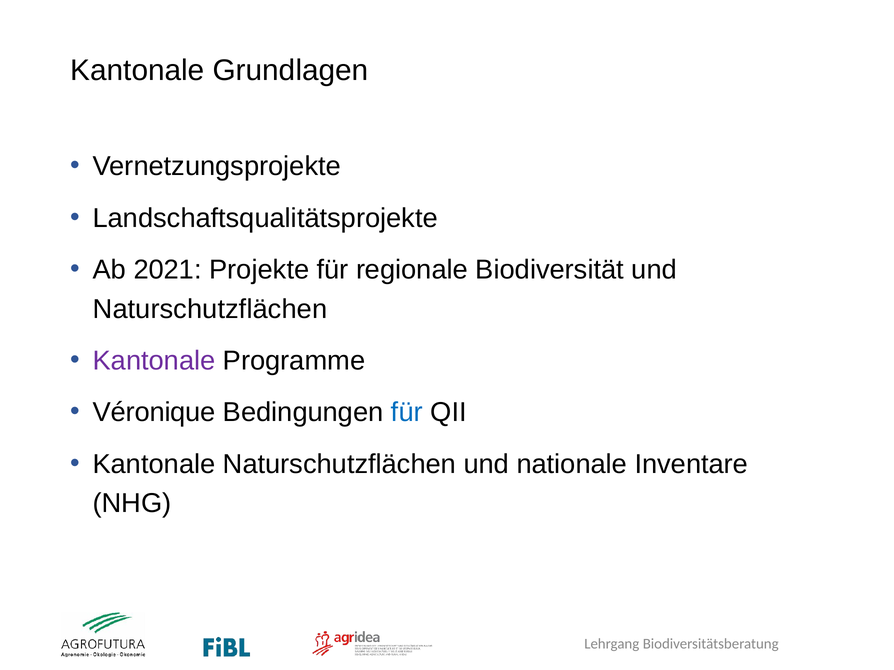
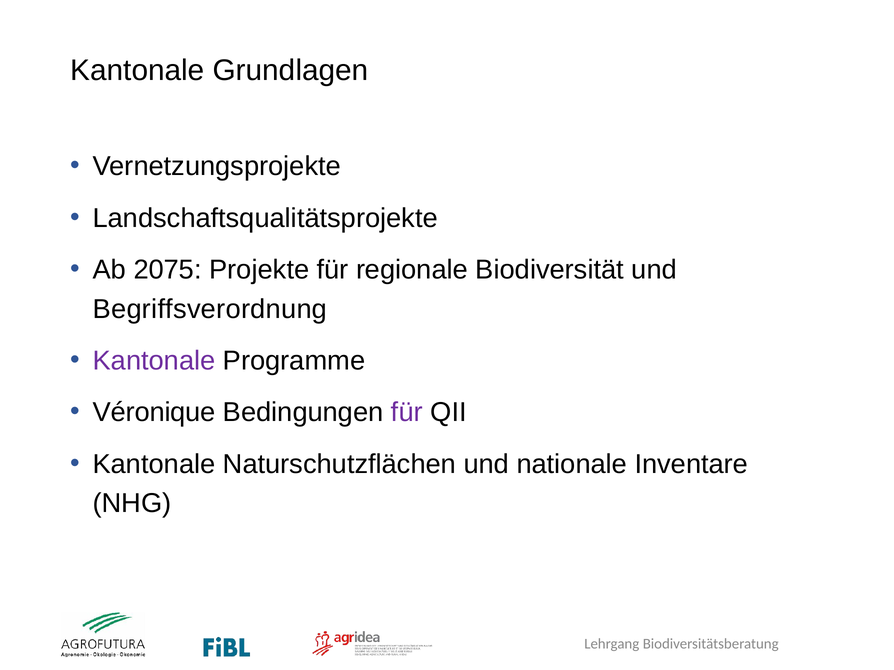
2021: 2021 -> 2075
Naturschutzflächen at (210, 309): Naturschutzflächen -> Begriffsverordnung
für at (407, 413) colour: blue -> purple
